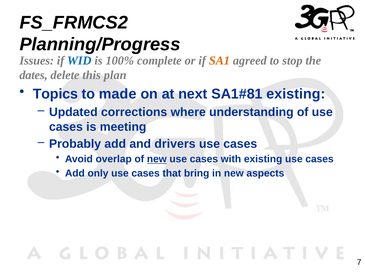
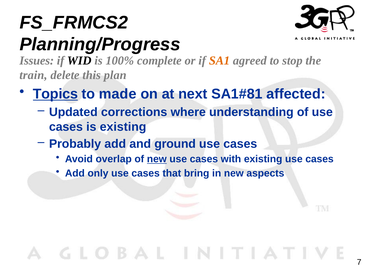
WID colour: blue -> black
dates: dates -> train
Topics underline: none -> present
existing at (296, 94): existing -> affected
is meeting: meeting -> existing
drivers: drivers -> ground
